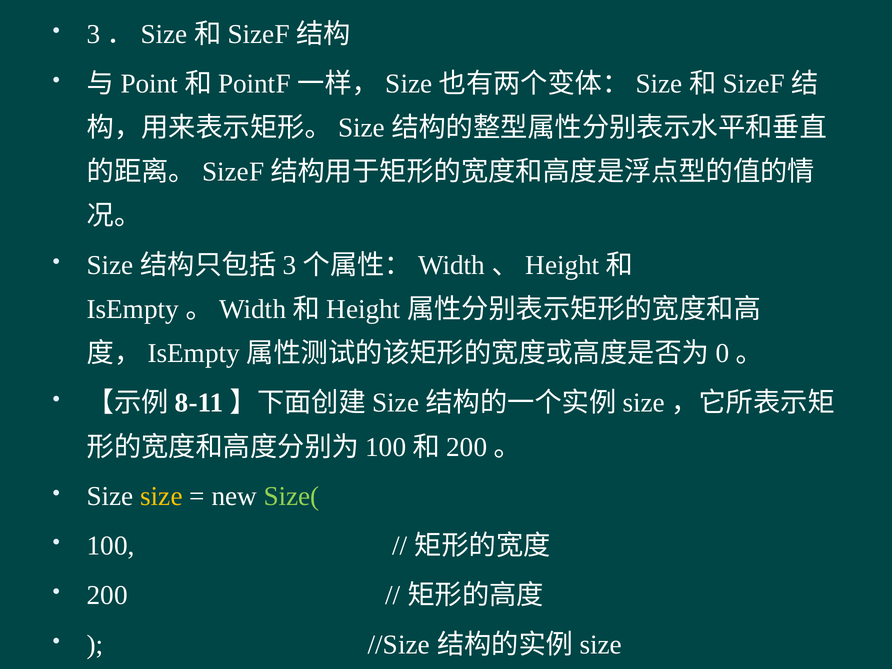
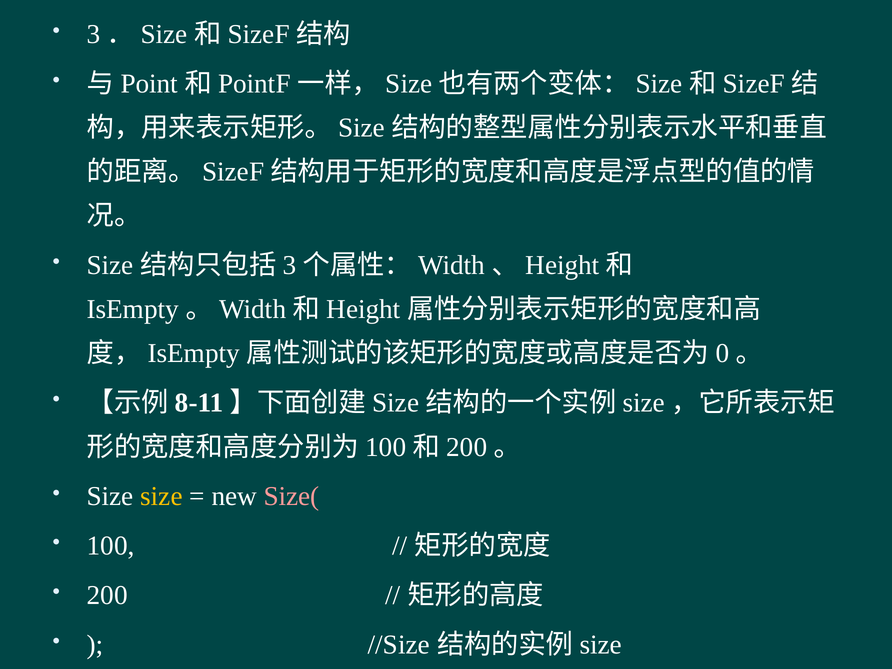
Size( colour: light green -> pink
